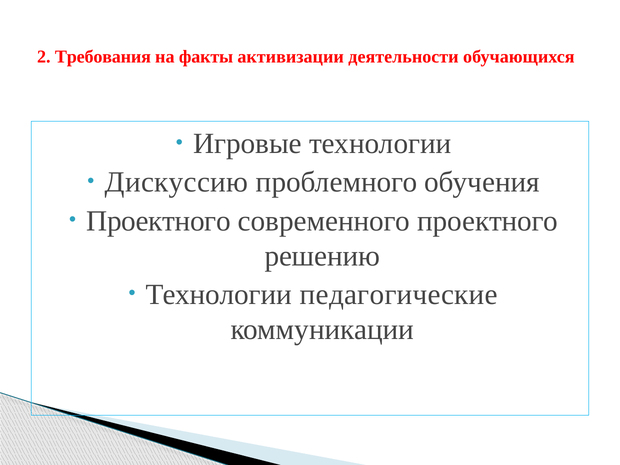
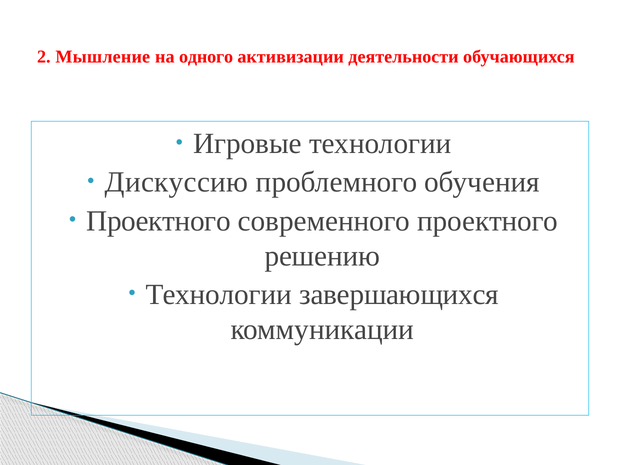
Требования: Требования -> Мышление
факты: факты -> одного
педагогические: педагогические -> завершающихся
